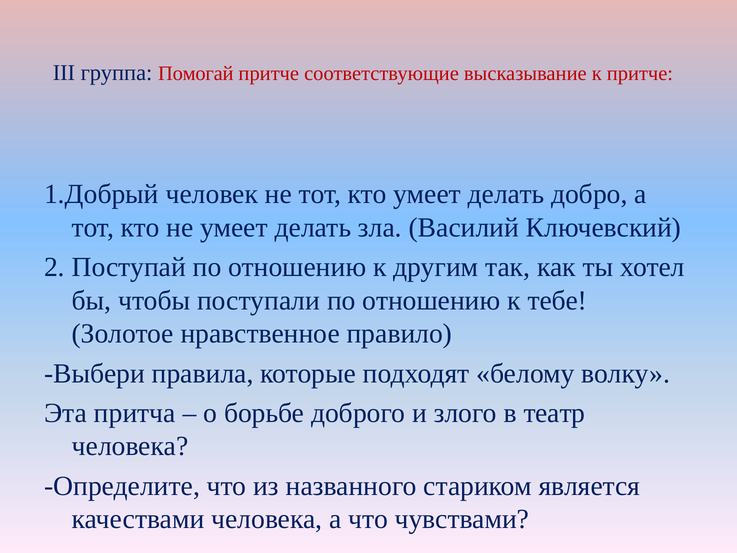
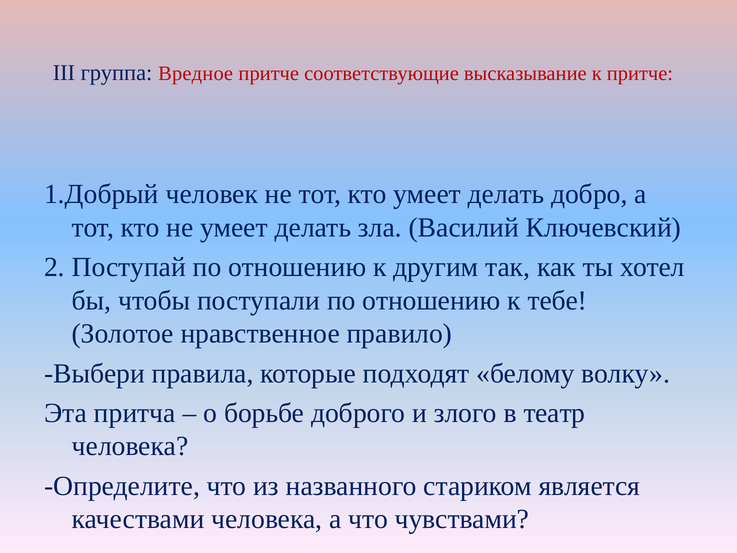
Помогай: Помогай -> Вредное
